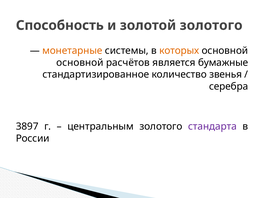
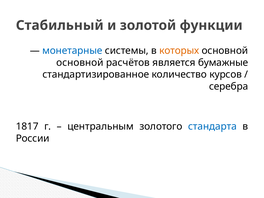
Способность: Способность -> Стабильный
золотой золотого: золотого -> функции
монетарные colour: orange -> blue
звенья: звенья -> курсов
3897: 3897 -> 1817
стандарта colour: purple -> blue
